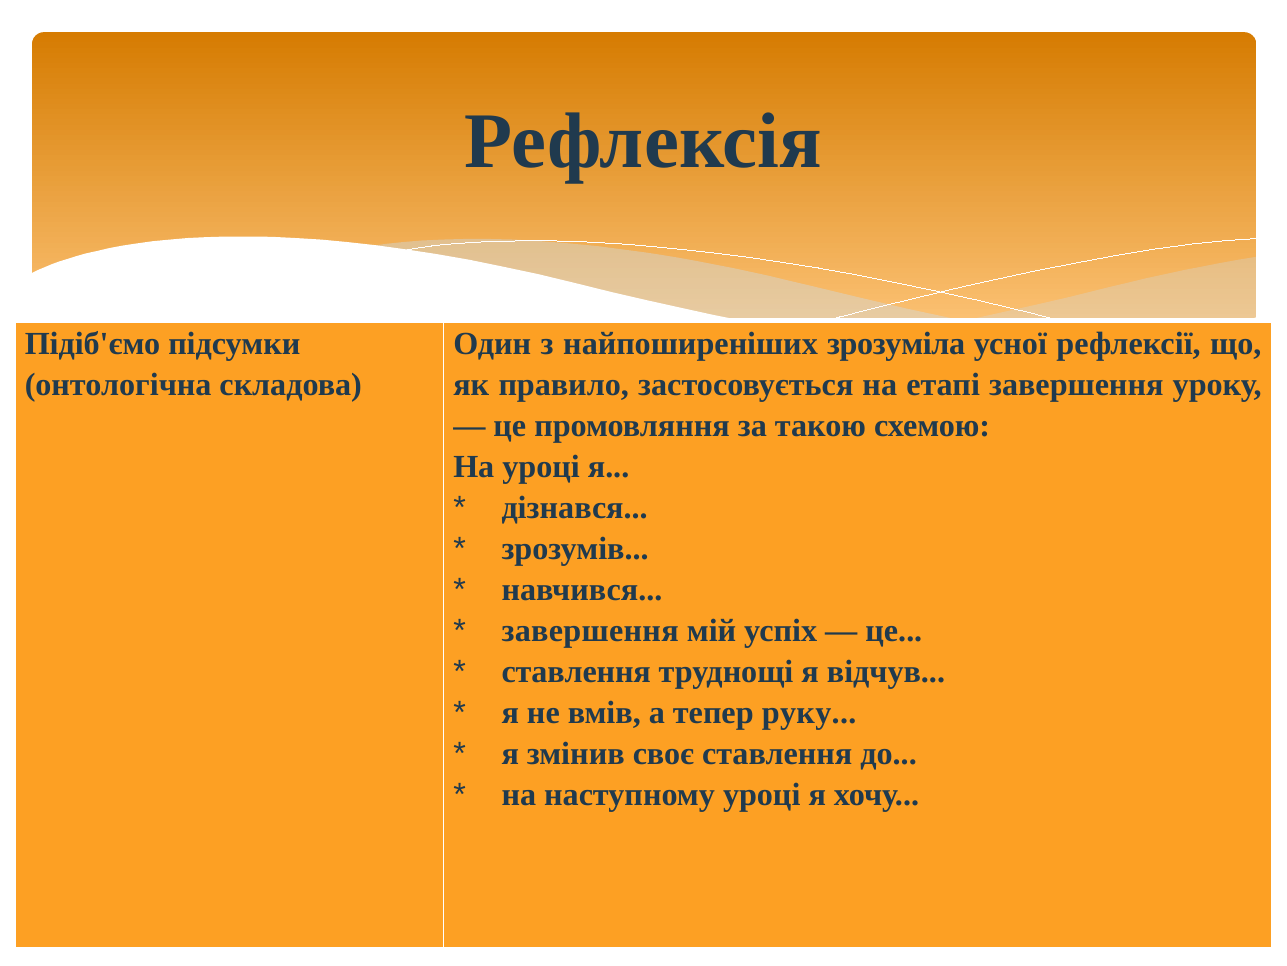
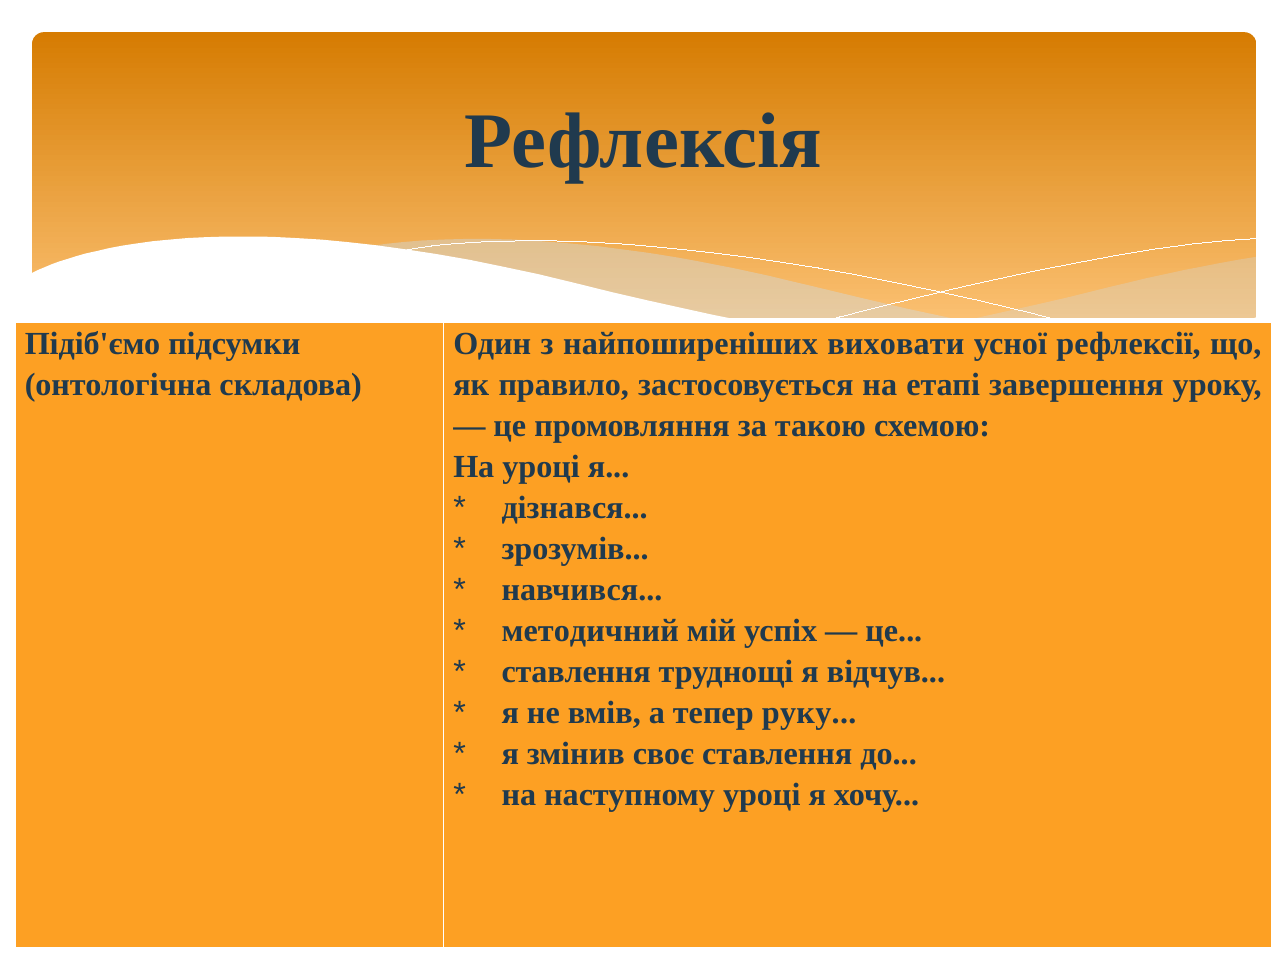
зрозуміла: зрозуміла -> виховати
завершення at (590, 631): завершення -> методичний
